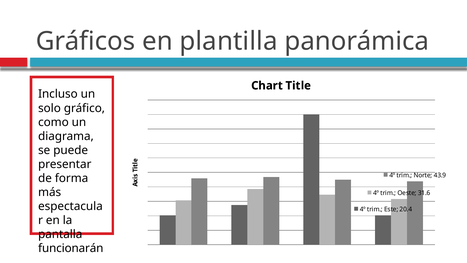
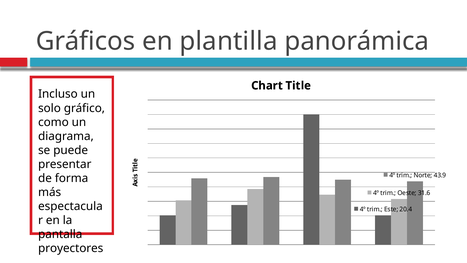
funcionarán: funcionarán -> proyectores
